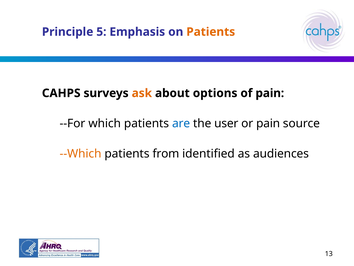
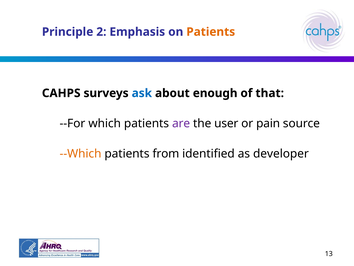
5: 5 -> 2
ask colour: orange -> blue
options: options -> enough
of pain: pain -> that
are colour: blue -> purple
audiences: audiences -> developer
